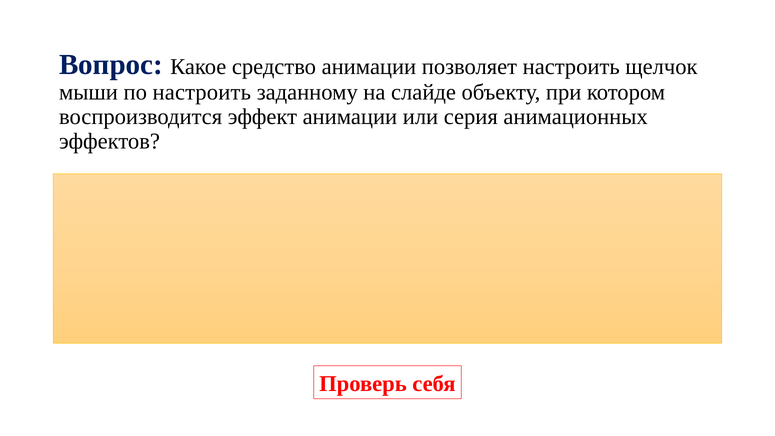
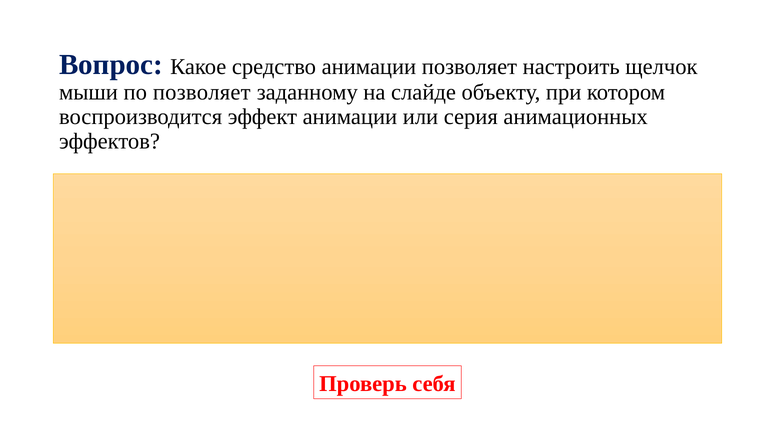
по настроить: настроить -> позволяет
